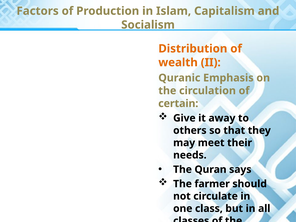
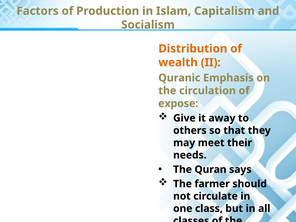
certain: certain -> expose
